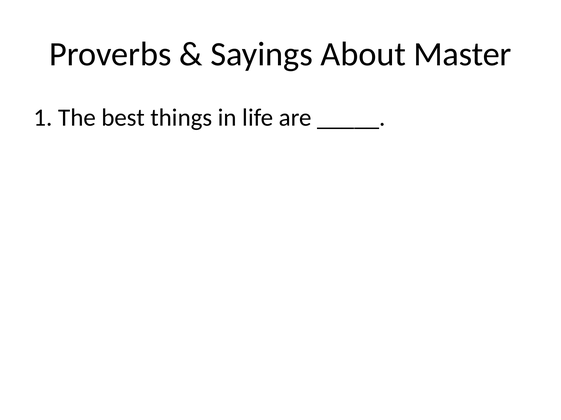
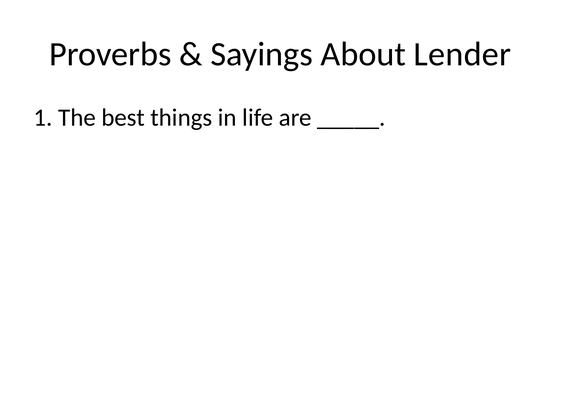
Master: Master -> Lender
